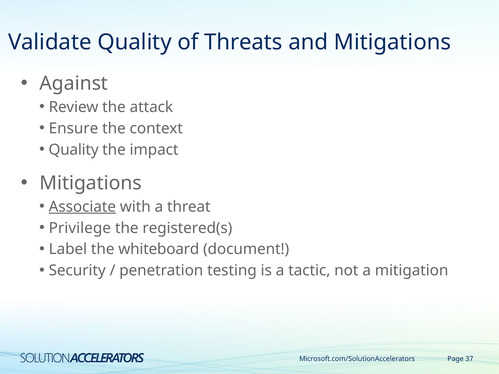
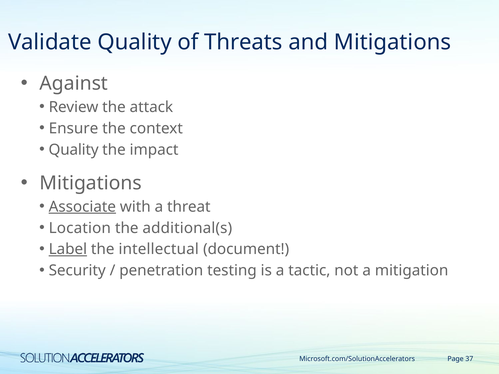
Privilege: Privilege -> Location
registered(s: registered(s -> additional(s
Label underline: none -> present
whiteboard: whiteboard -> intellectual
